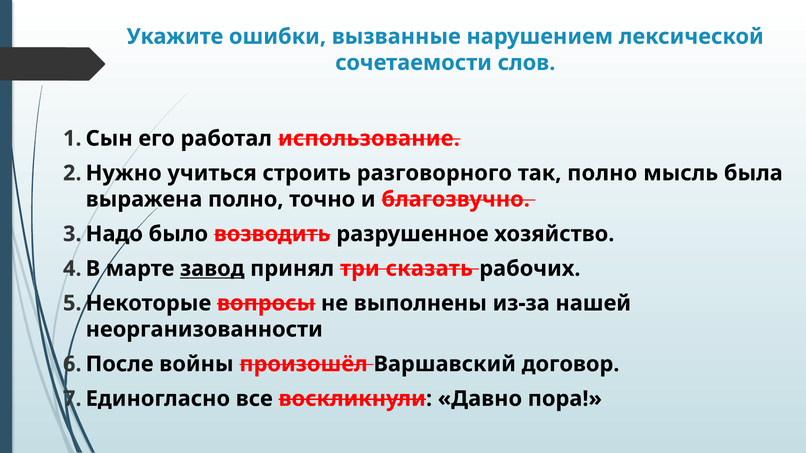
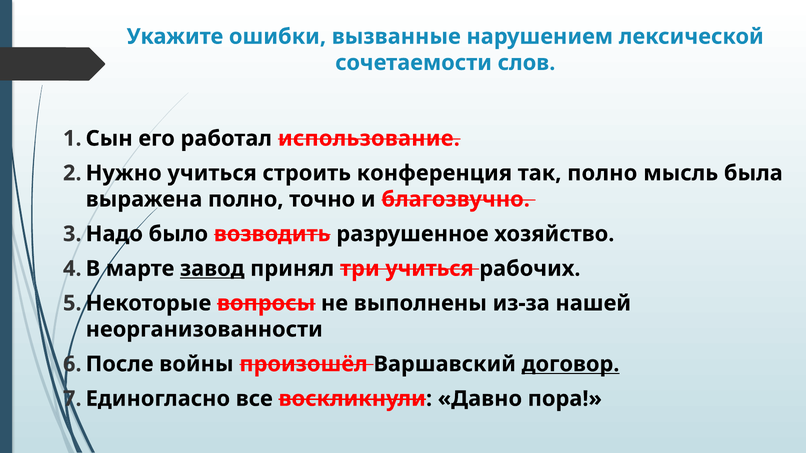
разговорного: разговорного -> конференция
три сказать: сказать -> учиться
договор underline: none -> present
